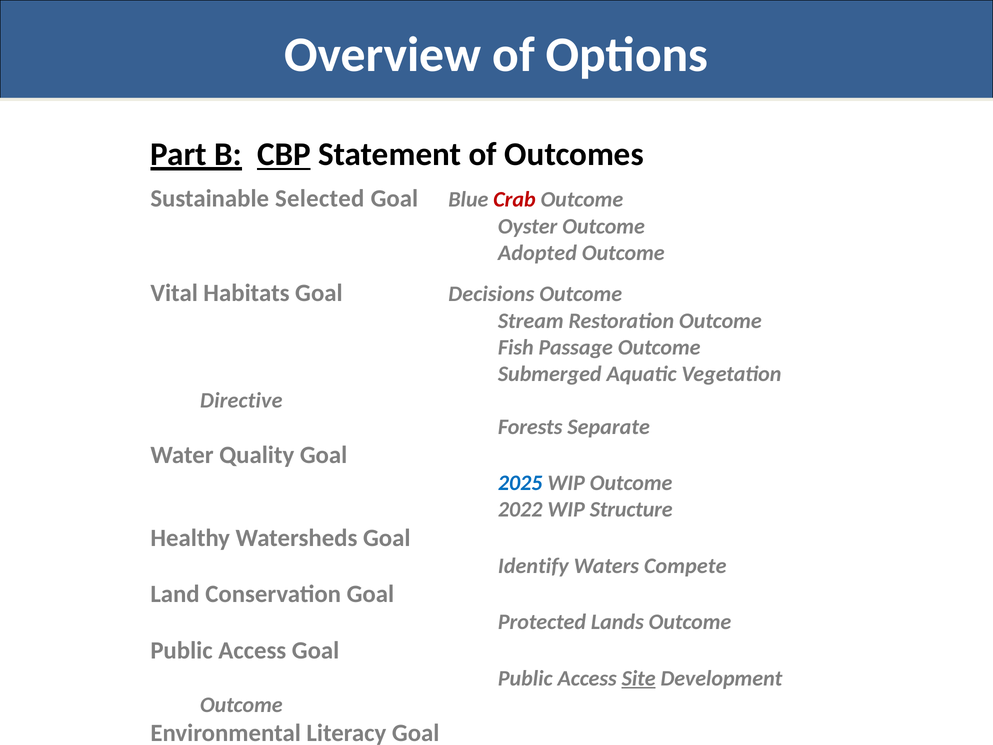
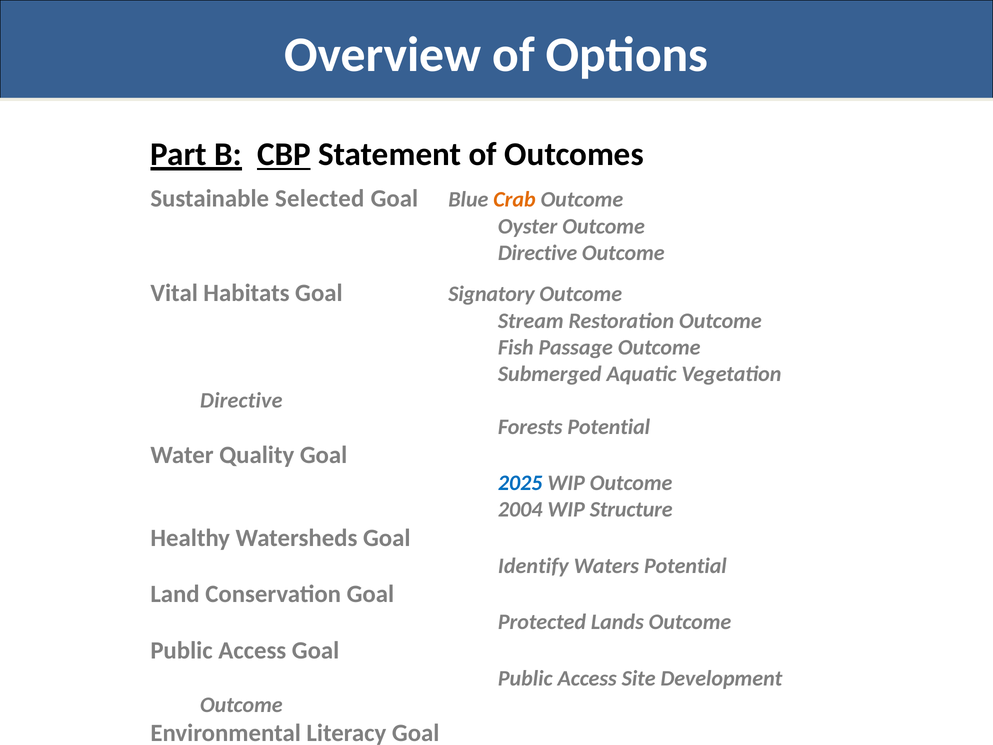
Crab colour: red -> orange
Adopted at (537, 253): Adopted -> Directive
Decisions: Decisions -> Signatory
Forests Separate: Separate -> Potential
2022: 2022 -> 2004
Waters Compete: Compete -> Potential
Site underline: present -> none
